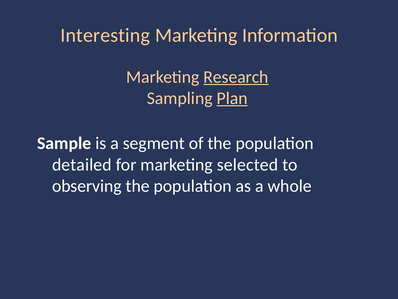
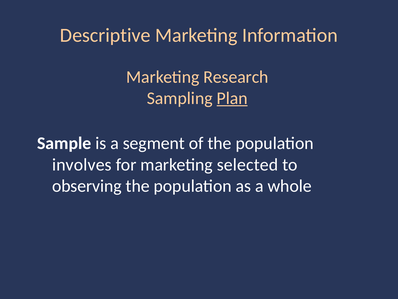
Interesting: Interesting -> Descriptive
Research underline: present -> none
detailed: detailed -> involves
